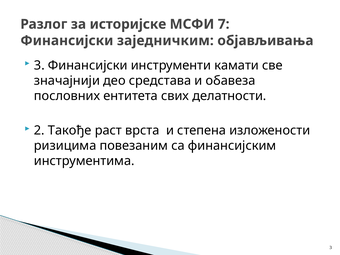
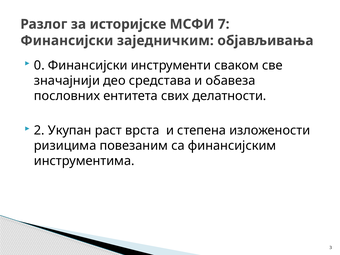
3 at (39, 65): 3 -> 0
камати: камати -> сваком
Такође: Такође -> Укупан
